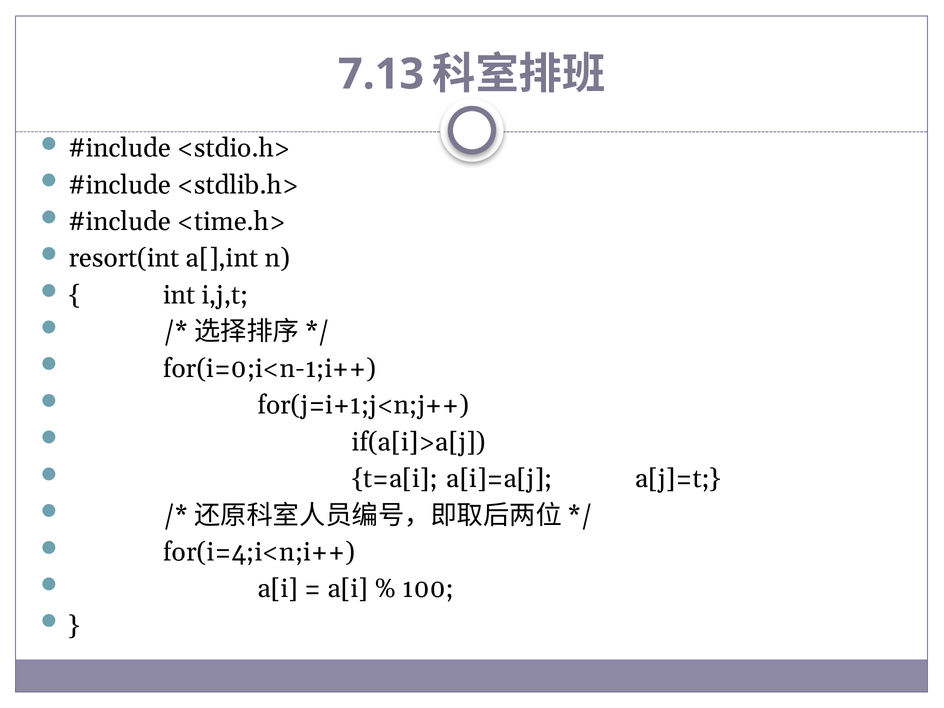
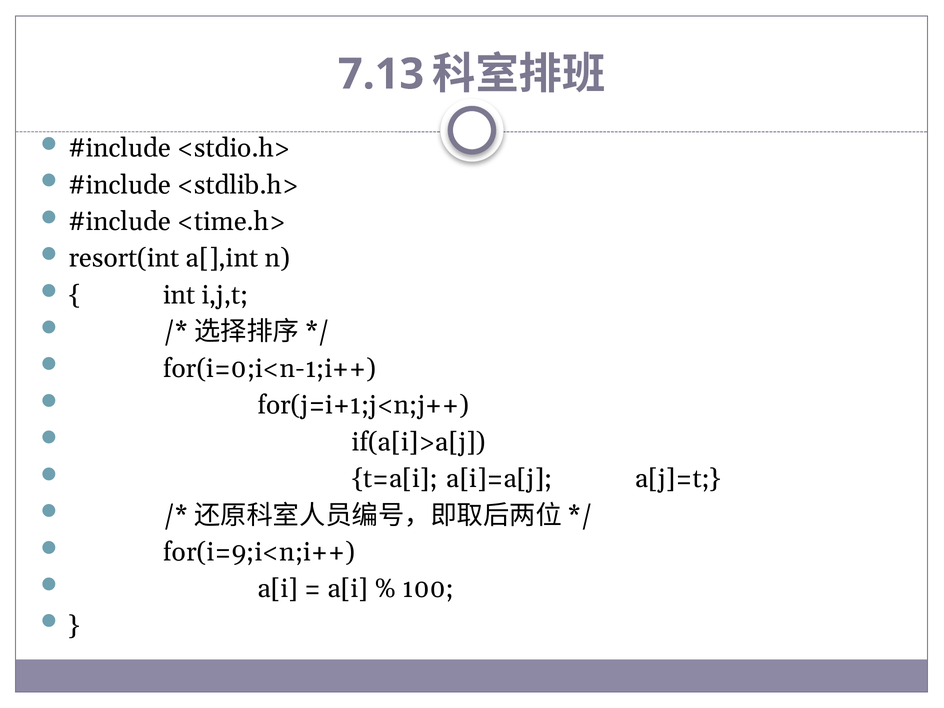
for(i=4;i<n;i++: for(i=4;i<n;i++ -> for(i=9;i<n;i++
